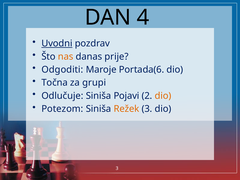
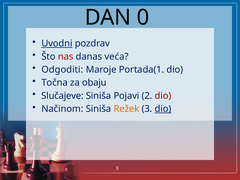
4: 4 -> 0
nas colour: orange -> red
prije: prije -> veća
Portada(6: Portada(6 -> Portada(1
grupi: grupi -> obaju
Odlučuje: Odlučuje -> Slučajeve
dio at (163, 96) colour: orange -> red
Potezom: Potezom -> Načinom
dio at (163, 109) underline: none -> present
